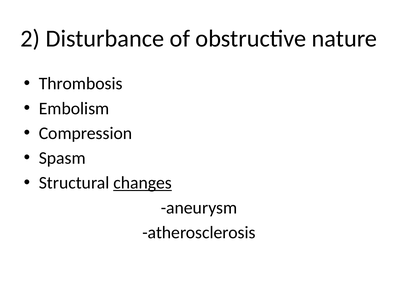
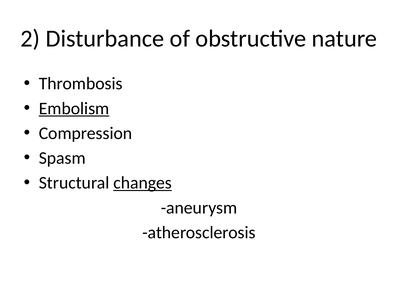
Embolism underline: none -> present
